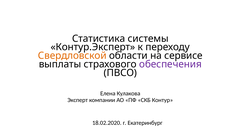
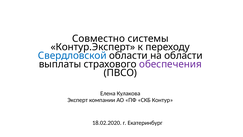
Статистика: Статистика -> Совместно
Свердловской colour: orange -> blue
на сервисе: сервисе -> области
